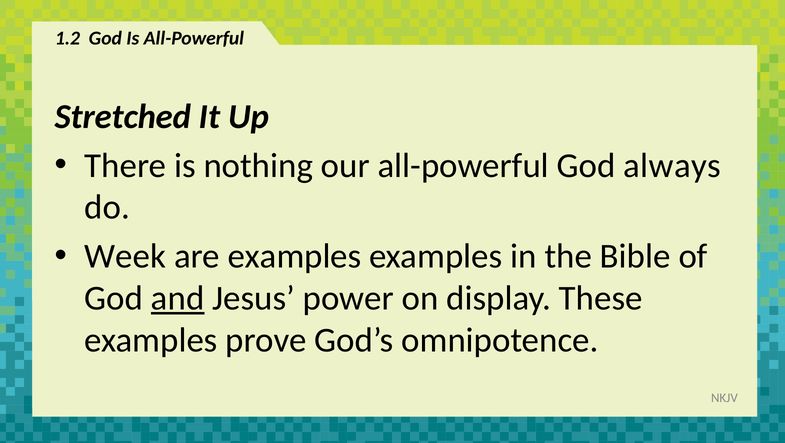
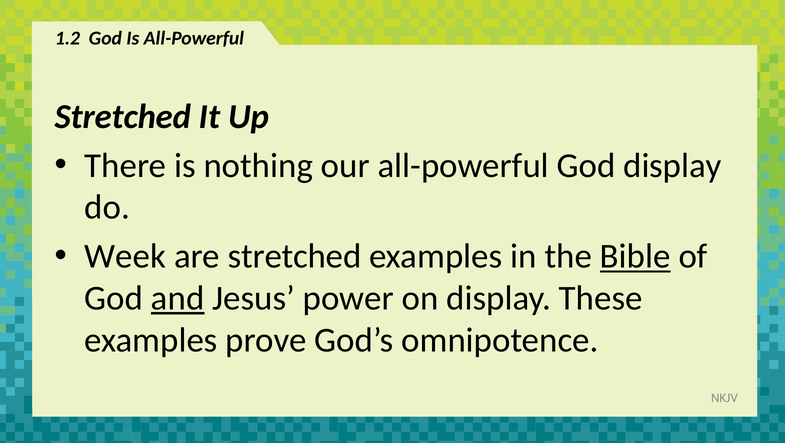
God always: always -> display
are examples: examples -> stretched
Bible underline: none -> present
